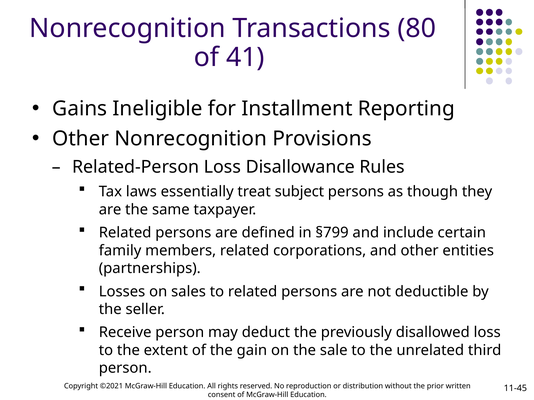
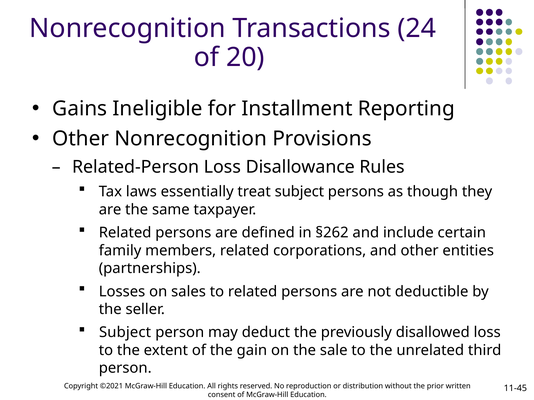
80: 80 -> 24
41: 41 -> 20
§799: §799 -> §262
Receive at (125, 333): Receive -> Subject
